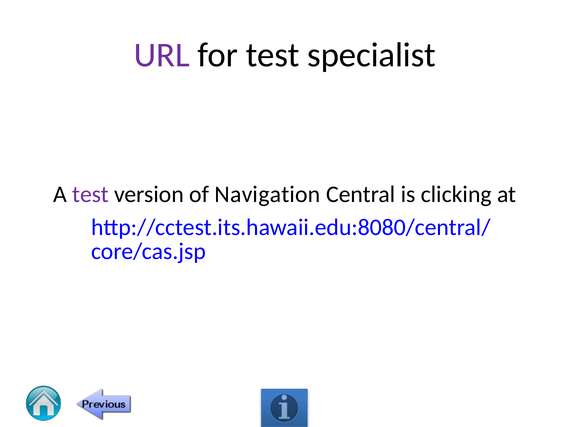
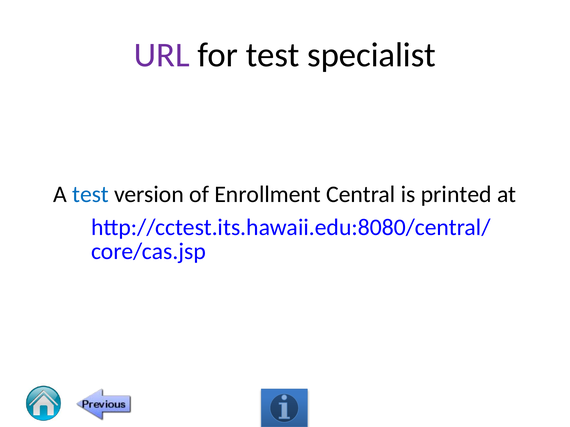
test at (91, 195) colour: purple -> blue
Navigation: Navigation -> Enrollment
clicking: clicking -> printed
